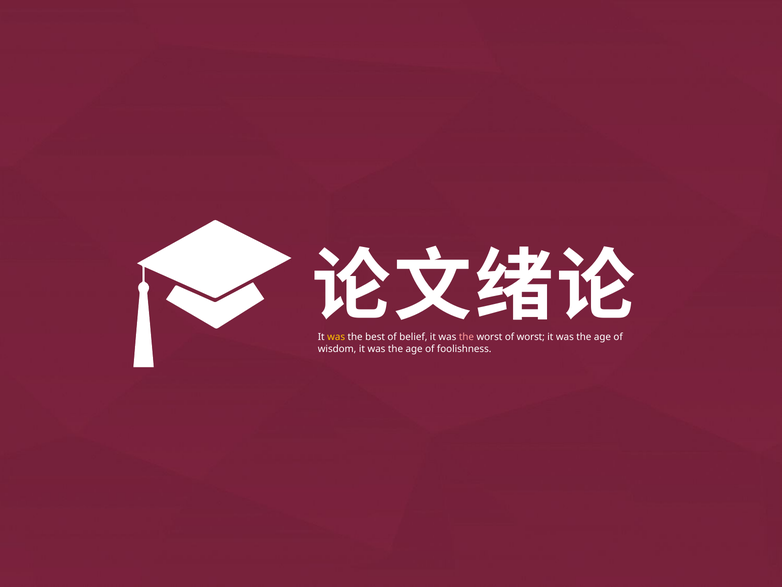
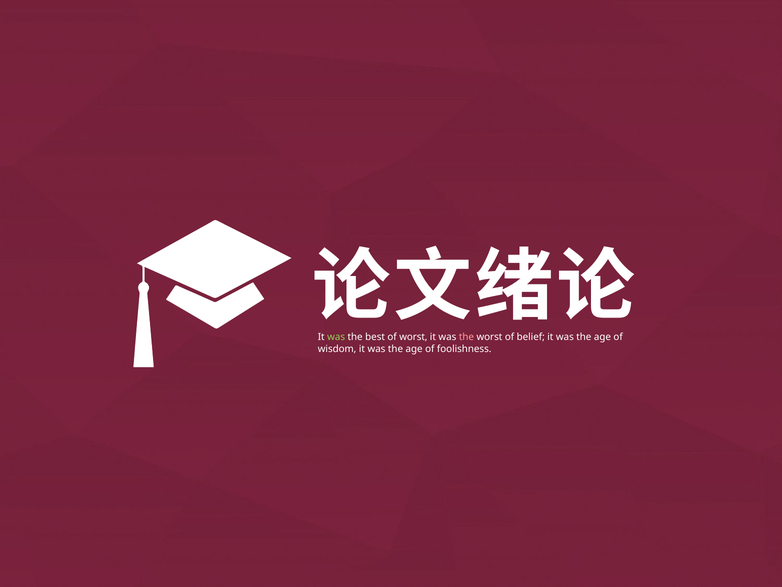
was at (336, 337) colour: yellow -> light green
of belief: belief -> worst
of worst: worst -> belief
